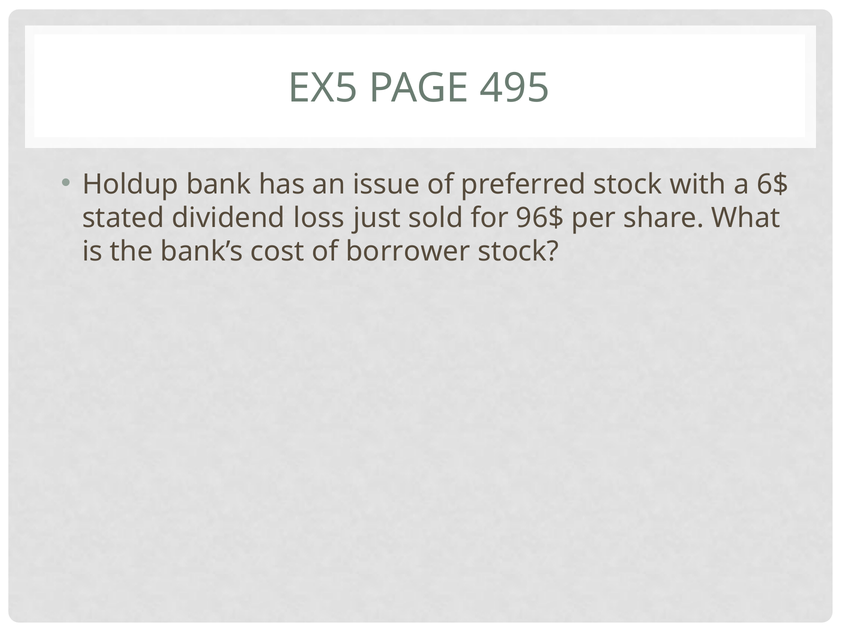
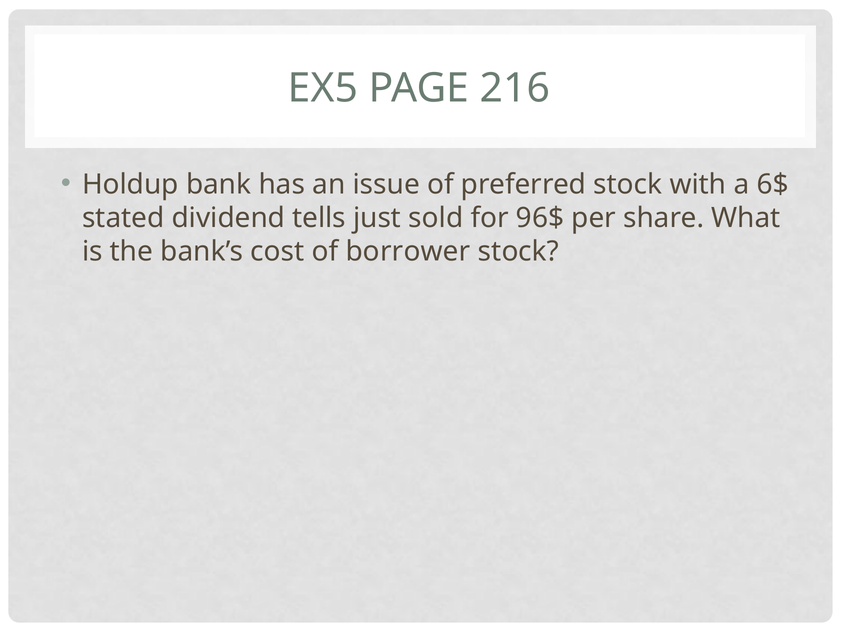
495: 495 -> 216
loss: loss -> tells
